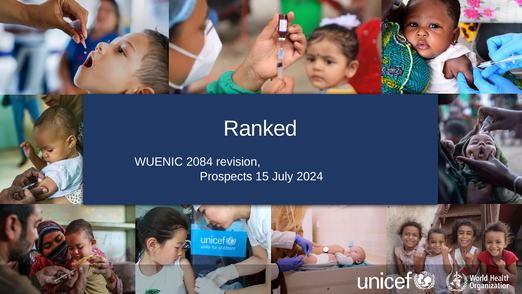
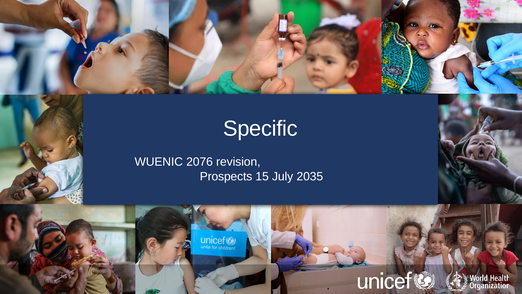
Ranked: Ranked -> Specific
2084: 2084 -> 2076
2024: 2024 -> 2035
